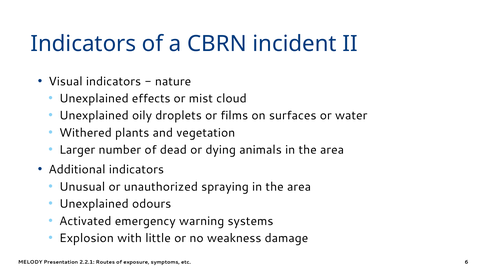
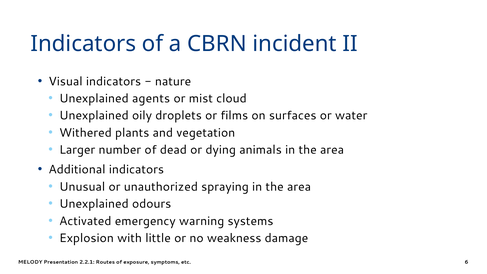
effects: effects -> agents
